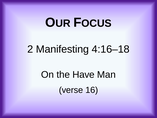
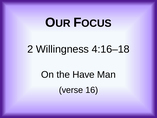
Manifesting: Manifesting -> Willingness
